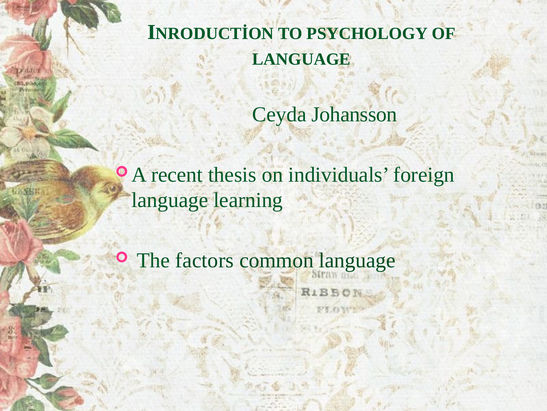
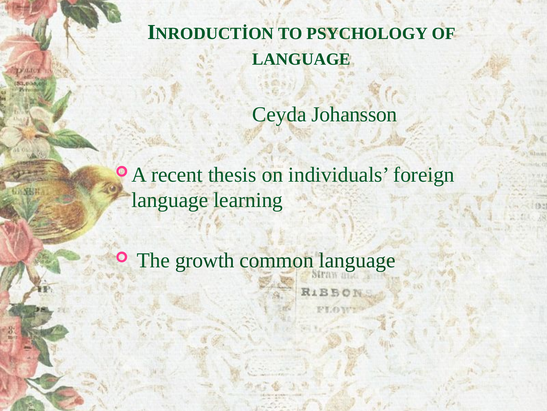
factors: factors -> growth
